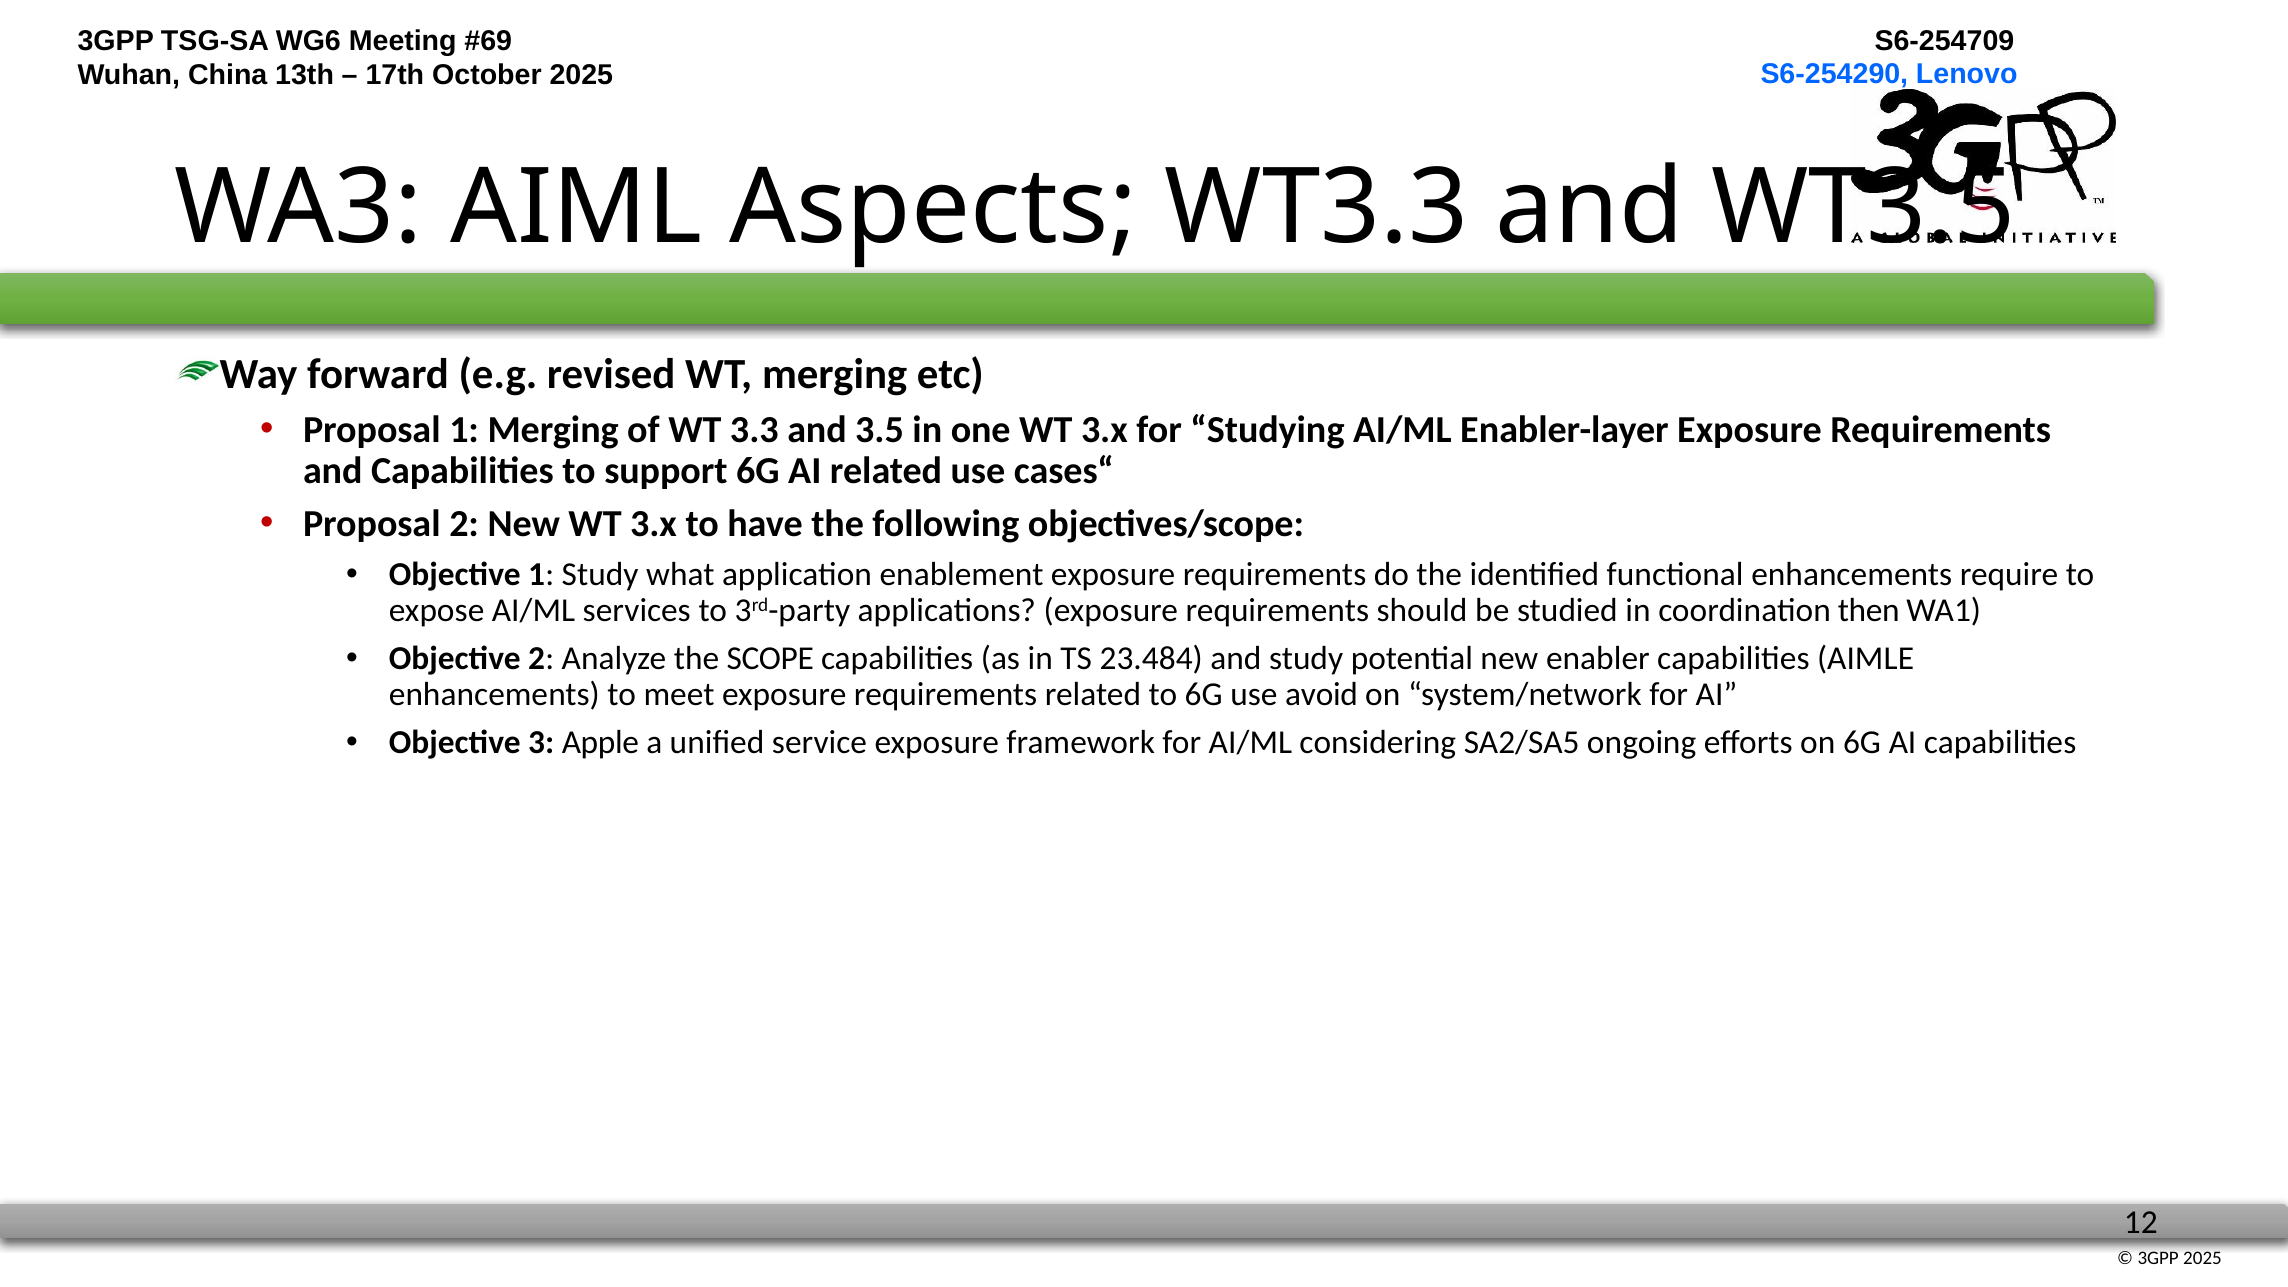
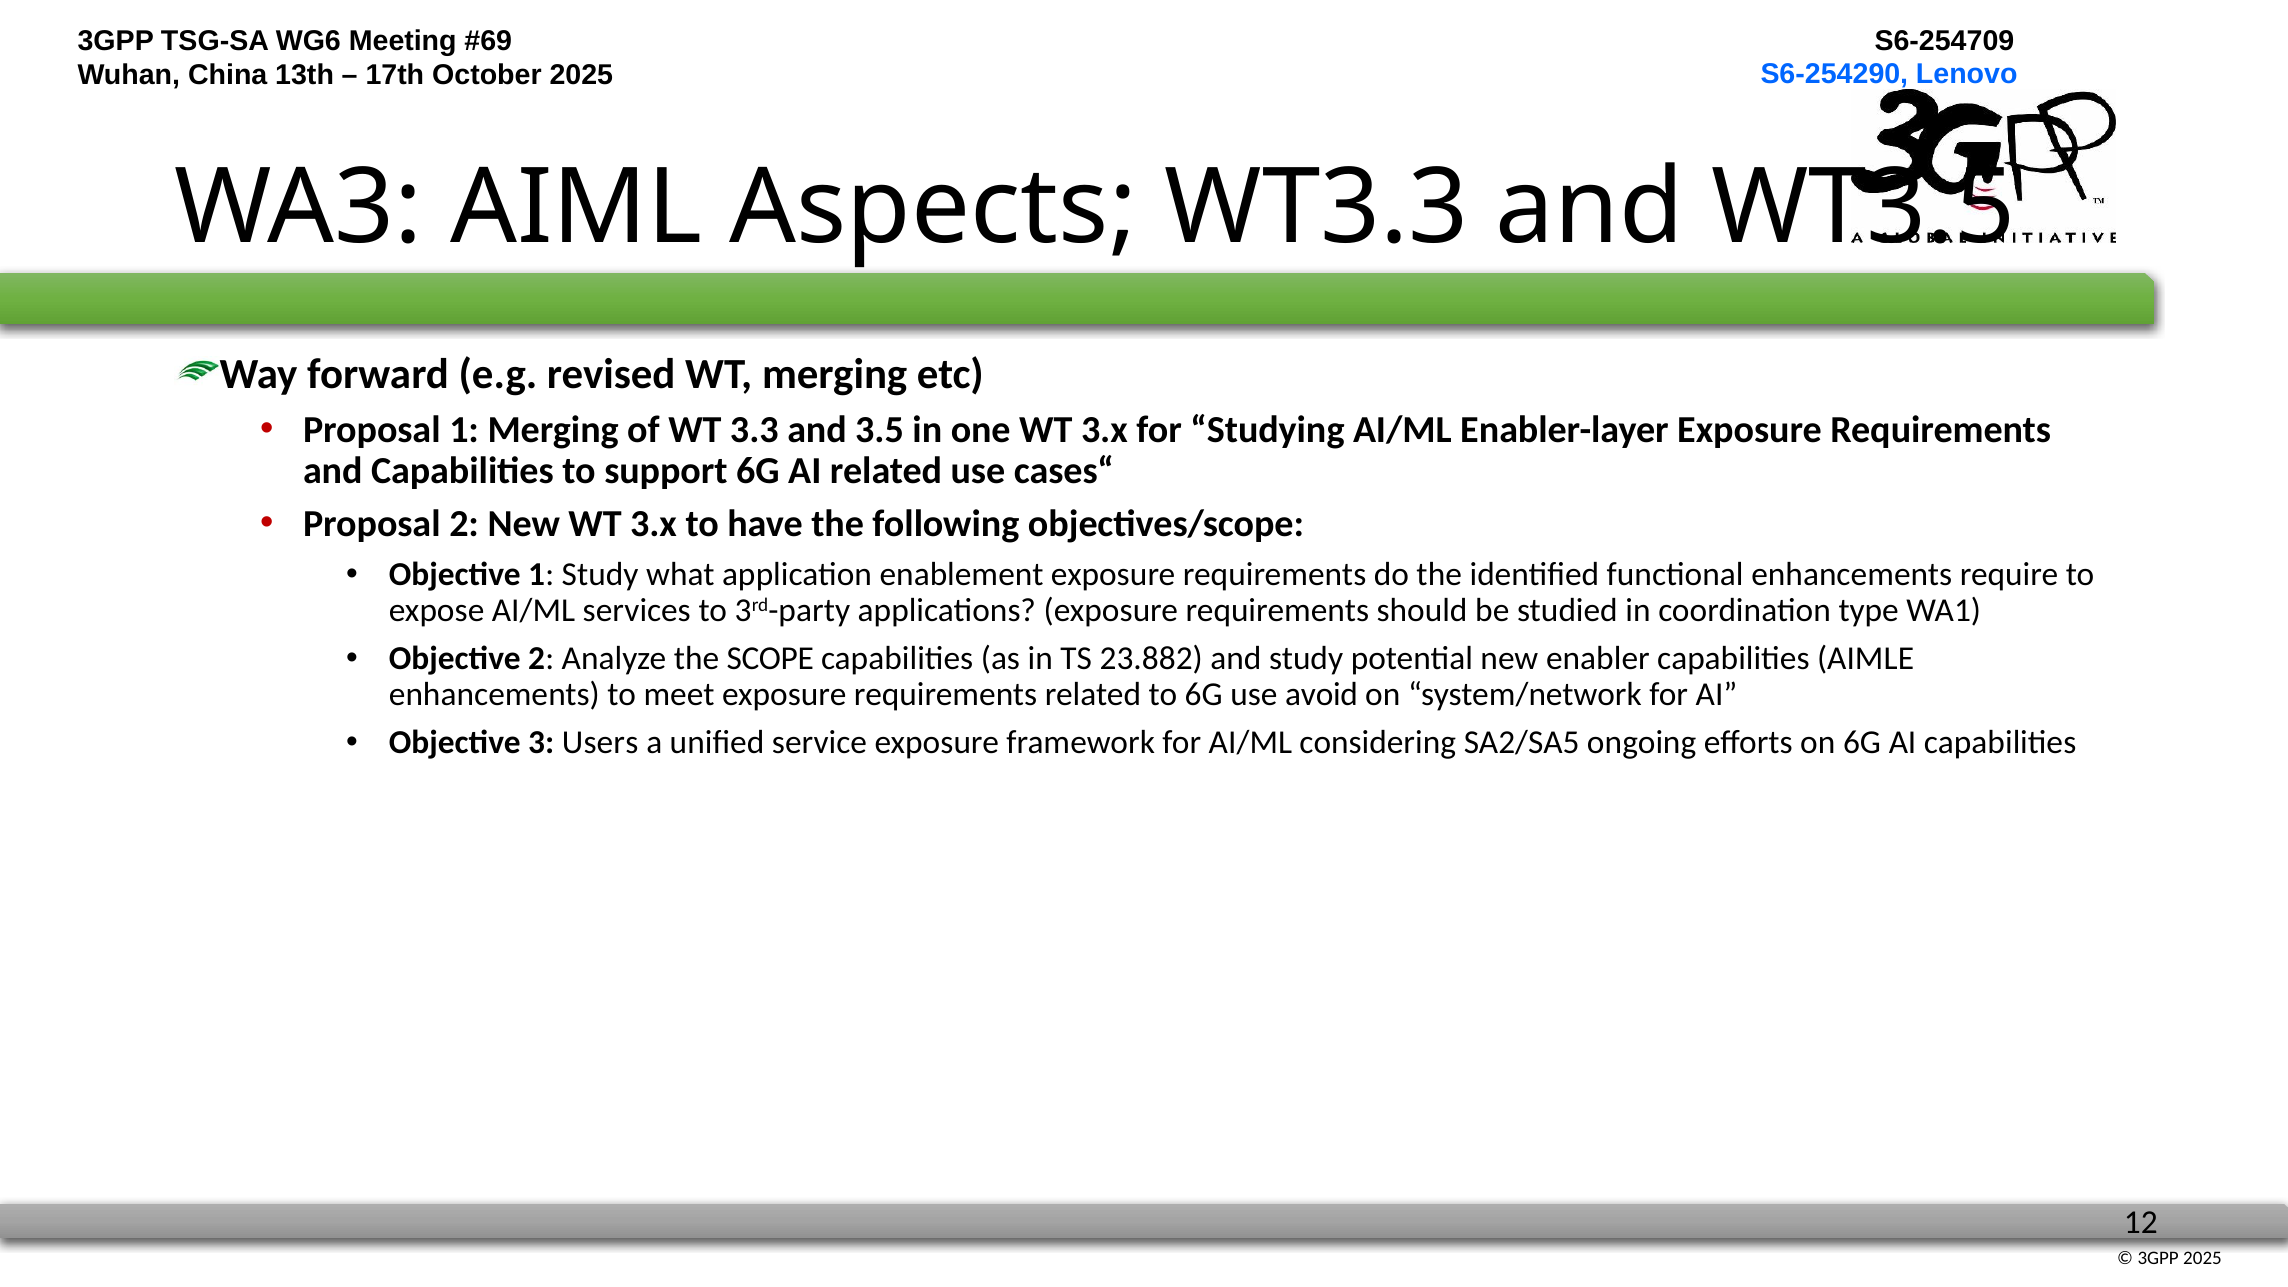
then: then -> type
23.484: 23.484 -> 23.882
Apple: Apple -> Users
